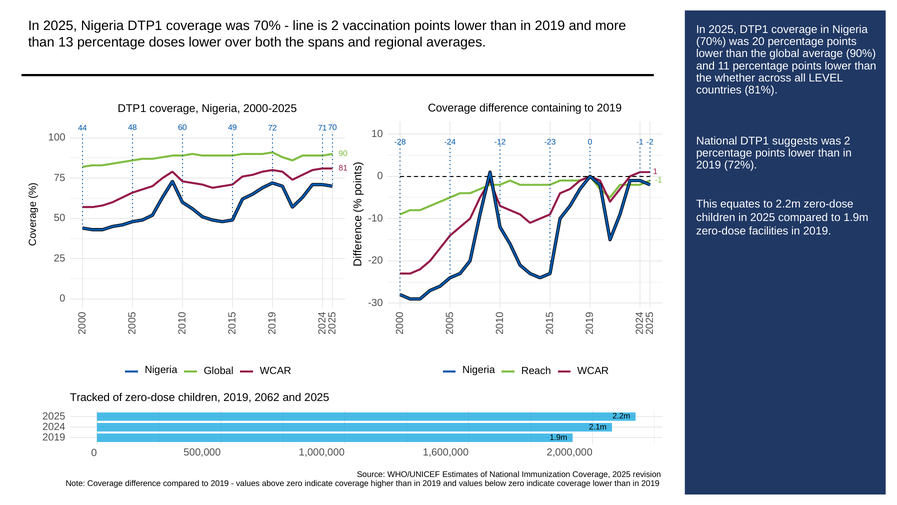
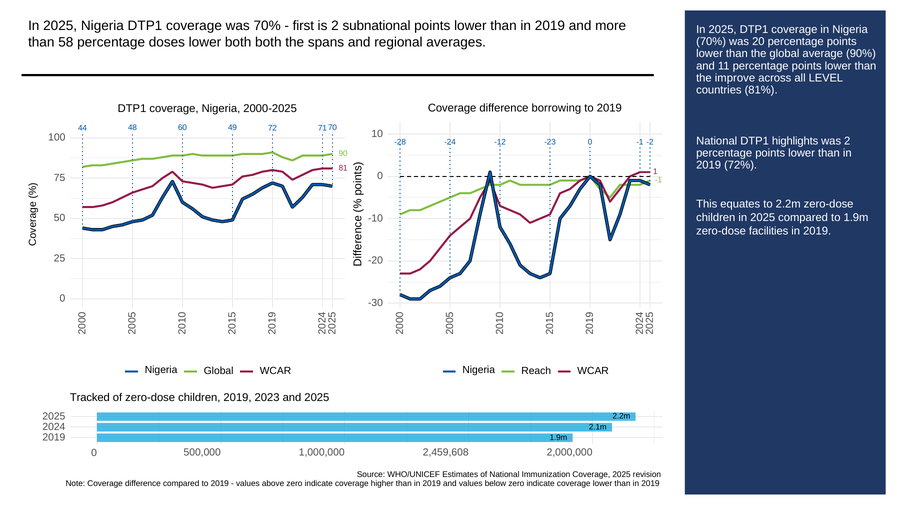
line: line -> first
vaccination: vaccination -> subnational
13: 13 -> 58
lower over: over -> both
whether: whether -> improve
containing: containing -> borrowing
suggests: suggests -> highlights
2062: 2062 -> 2023
1,600,000: 1,600,000 -> 2,459,608
